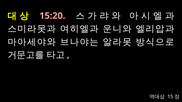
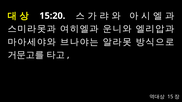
15:20 colour: pink -> white
